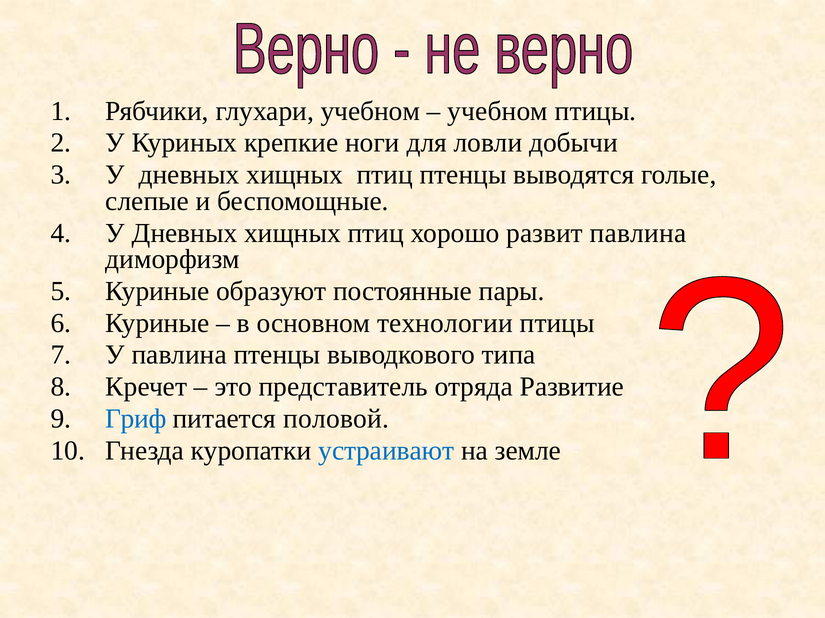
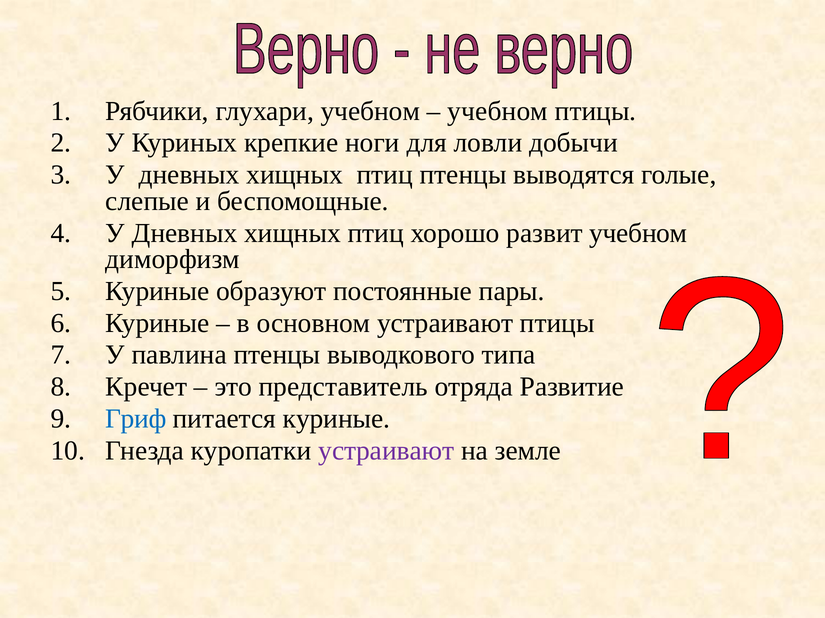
развит павлина: павлина -> учебном
основном технологии: технологии -> устраивают
питается половой: половой -> куриные
устраивают at (386, 451) colour: blue -> purple
